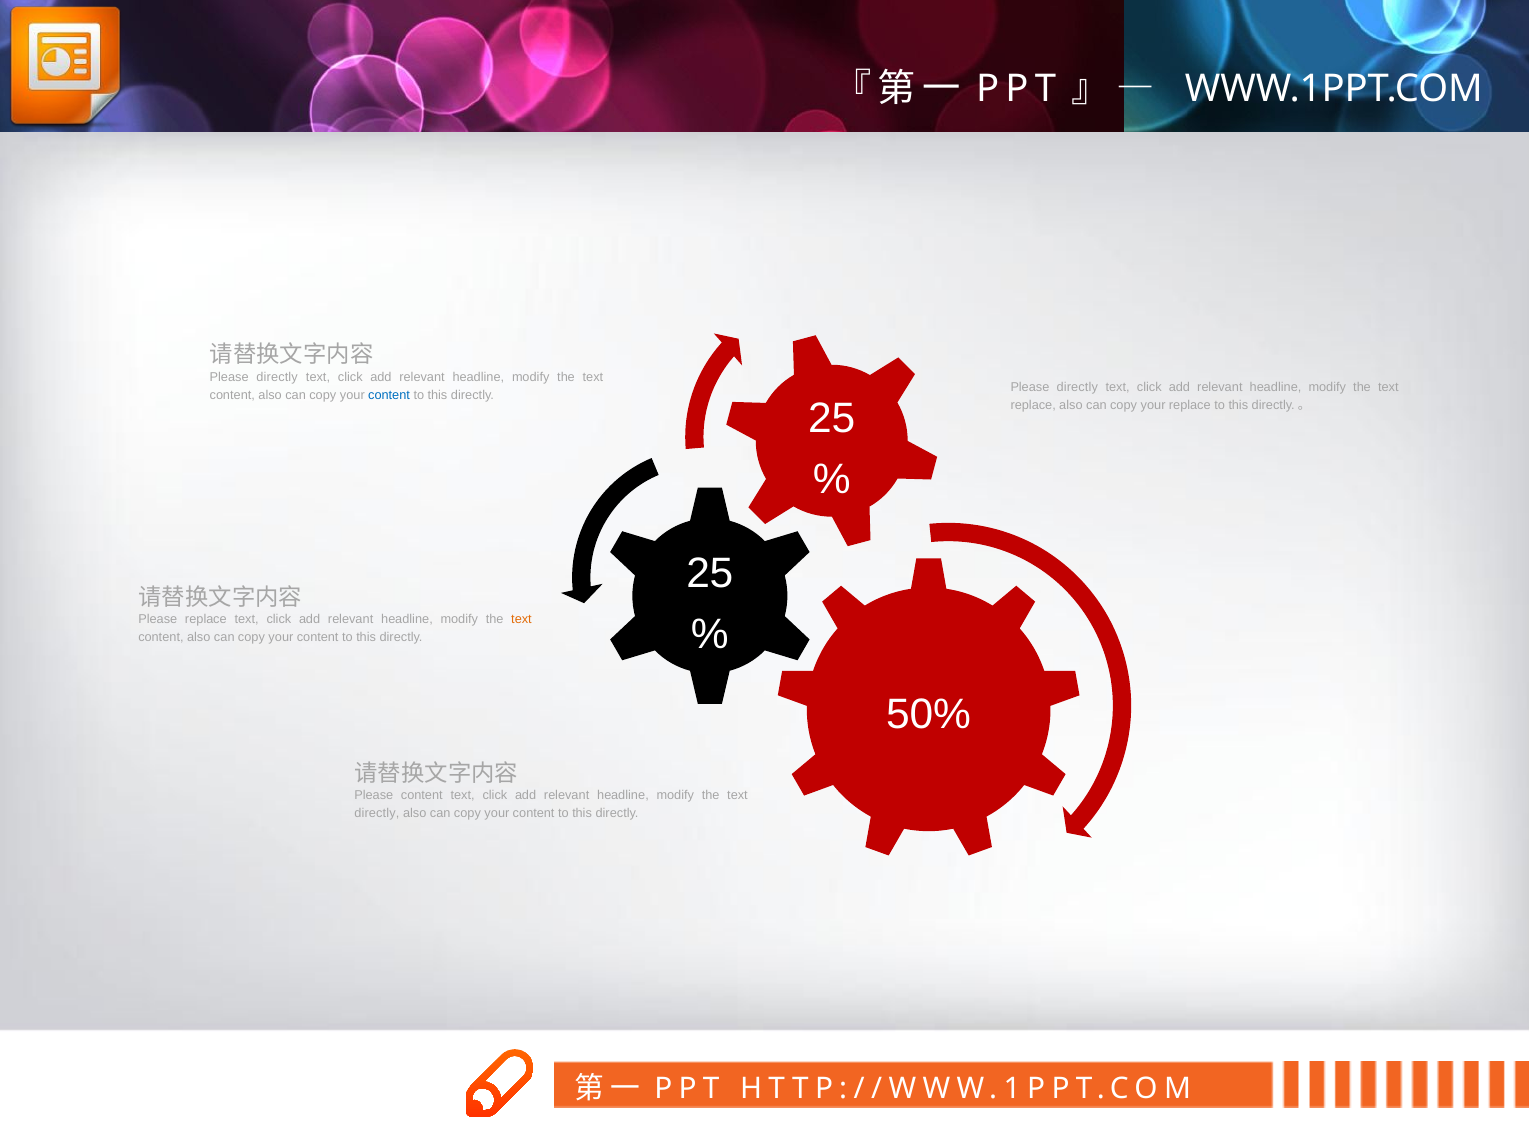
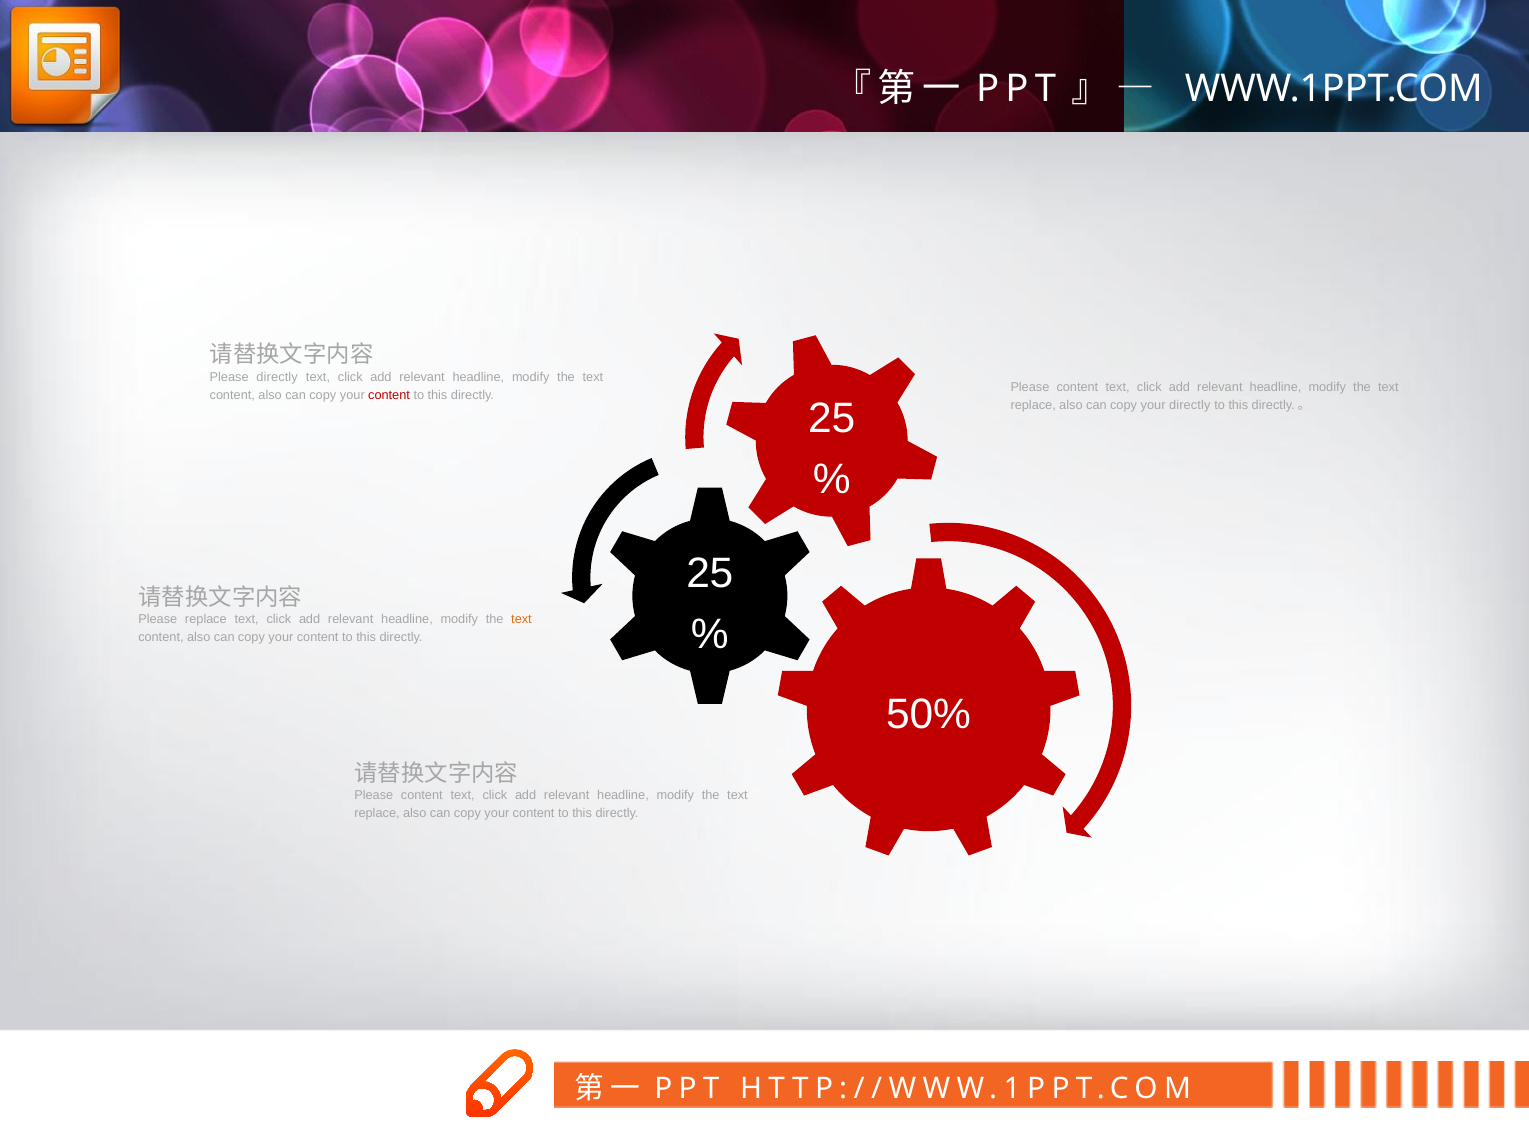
directly at (1077, 387): directly -> content
content at (389, 395) colour: blue -> red
your replace: replace -> directly
directly at (377, 813): directly -> replace
